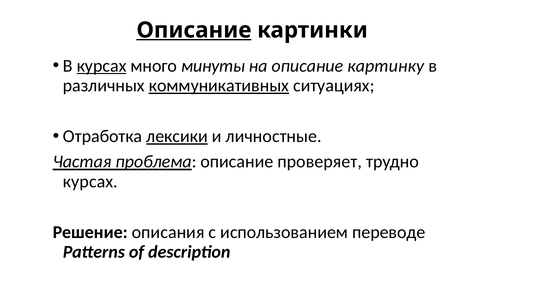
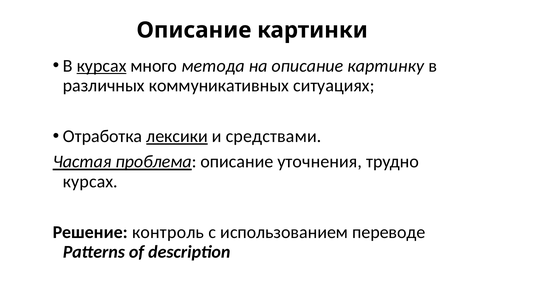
Описание at (194, 30) underline: present -> none
минуты: минуты -> метода
коммуникативных underline: present -> none
личностные: личностные -> средствами
проверяет: проверяет -> уточнения
описания: описания -> контроль
